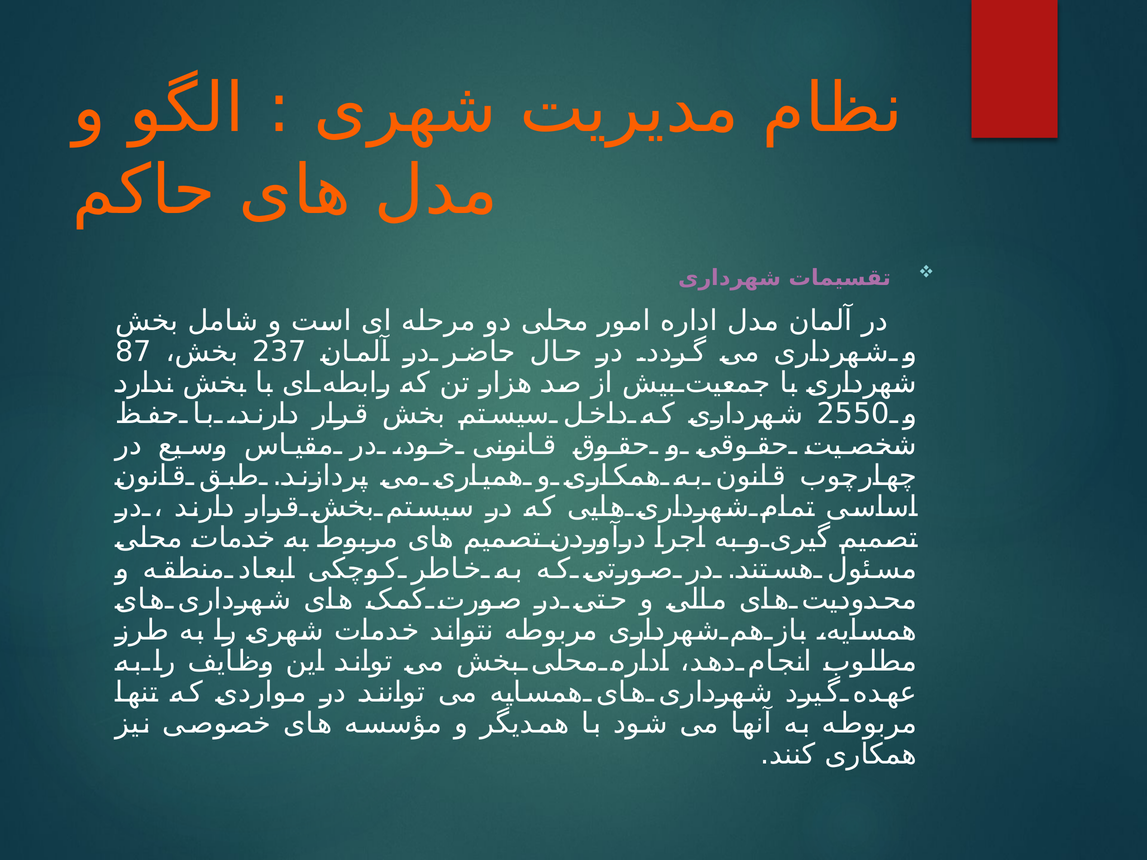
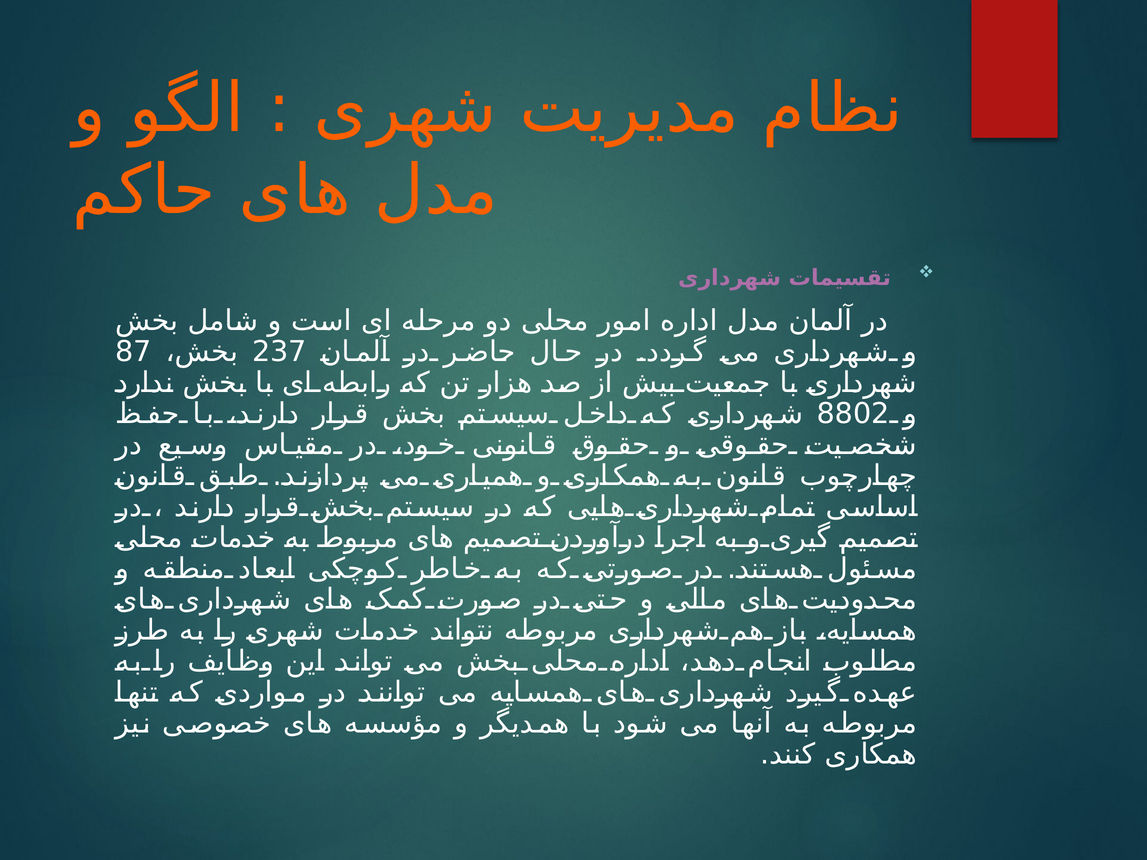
2550: 2550 -> 8802
